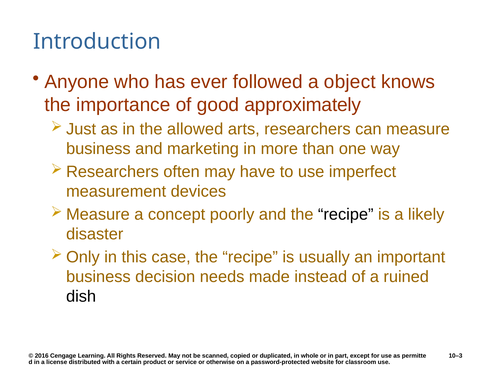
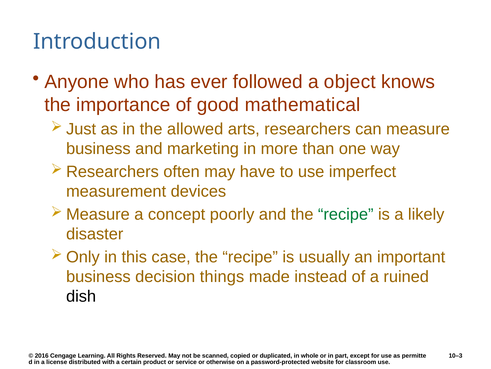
approximately: approximately -> mathematical
recipe at (346, 214) colour: black -> green
needs: needs -> things
